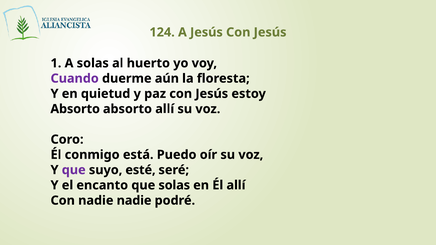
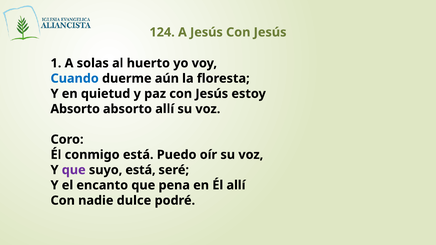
Cuando colour: purple -> blue
suyo esté: esté -> está
que solas: solas -> pena
nadie nadie: nadie -> dulce
